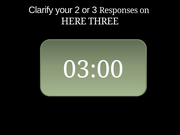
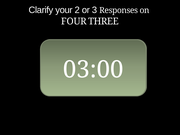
HERE: HERE -> FOUR
